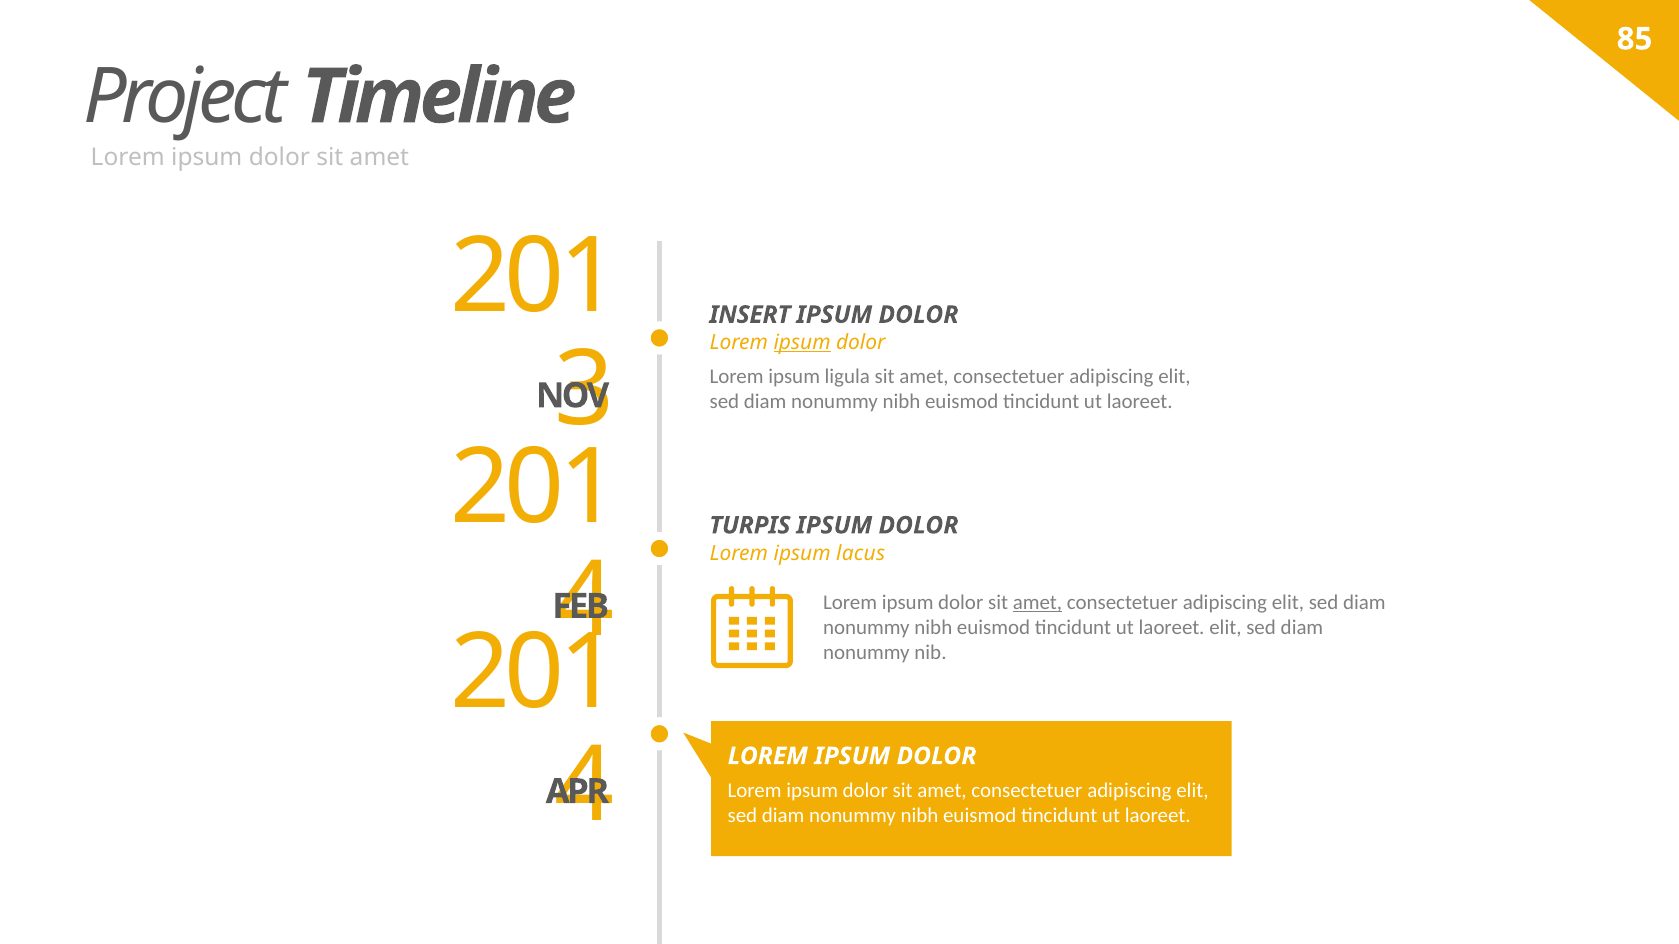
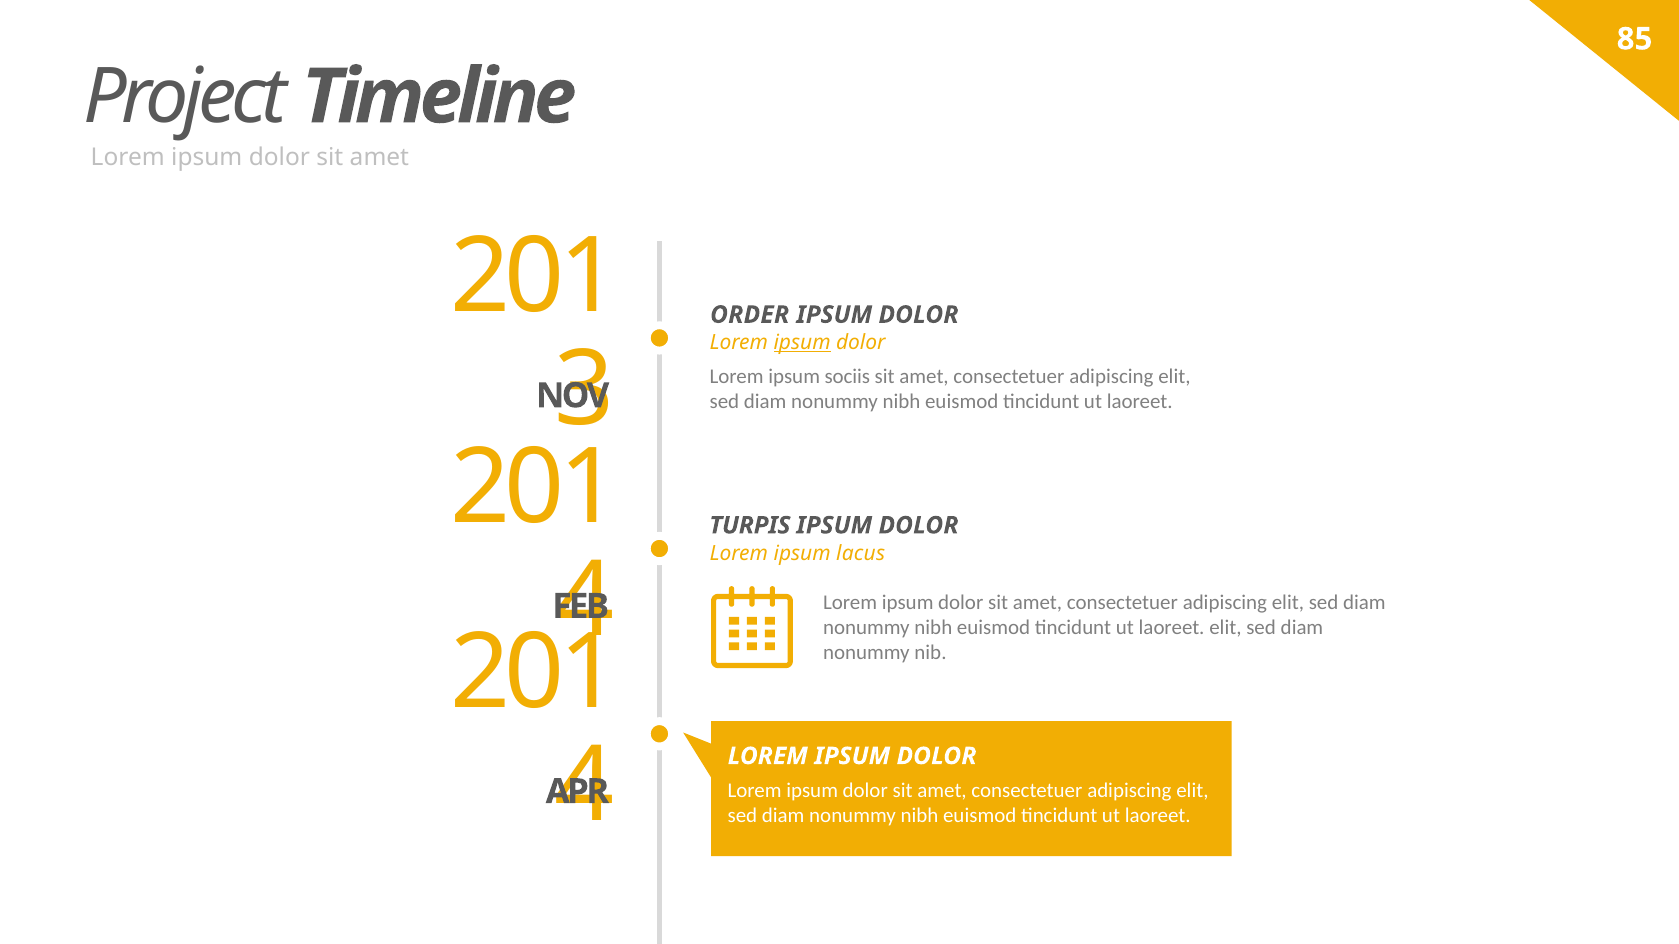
INSERT: INSERT -> ORDER
ligula: ligula -> sociis
amet at (1038, 603) underline: present -> none
